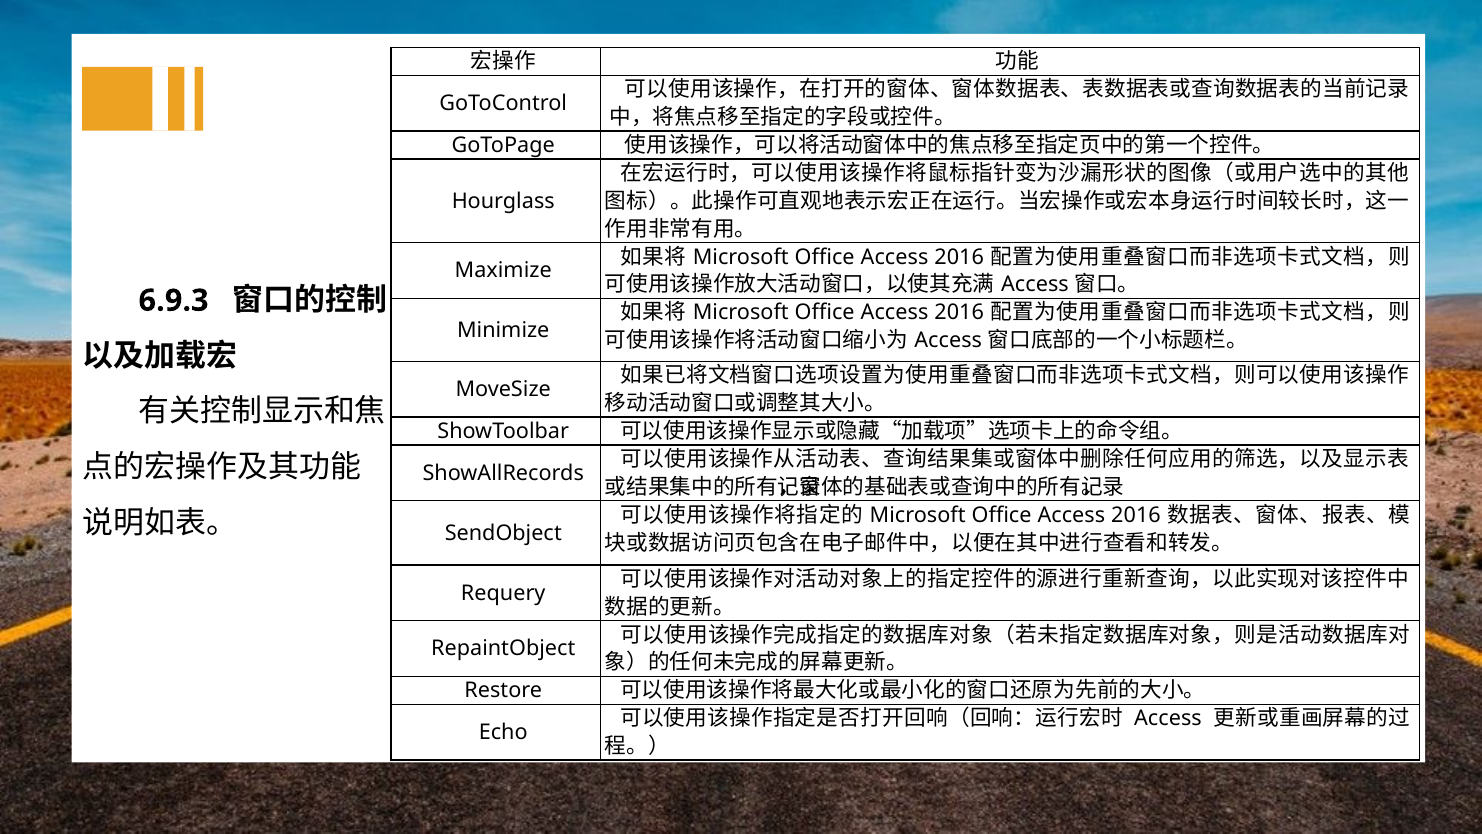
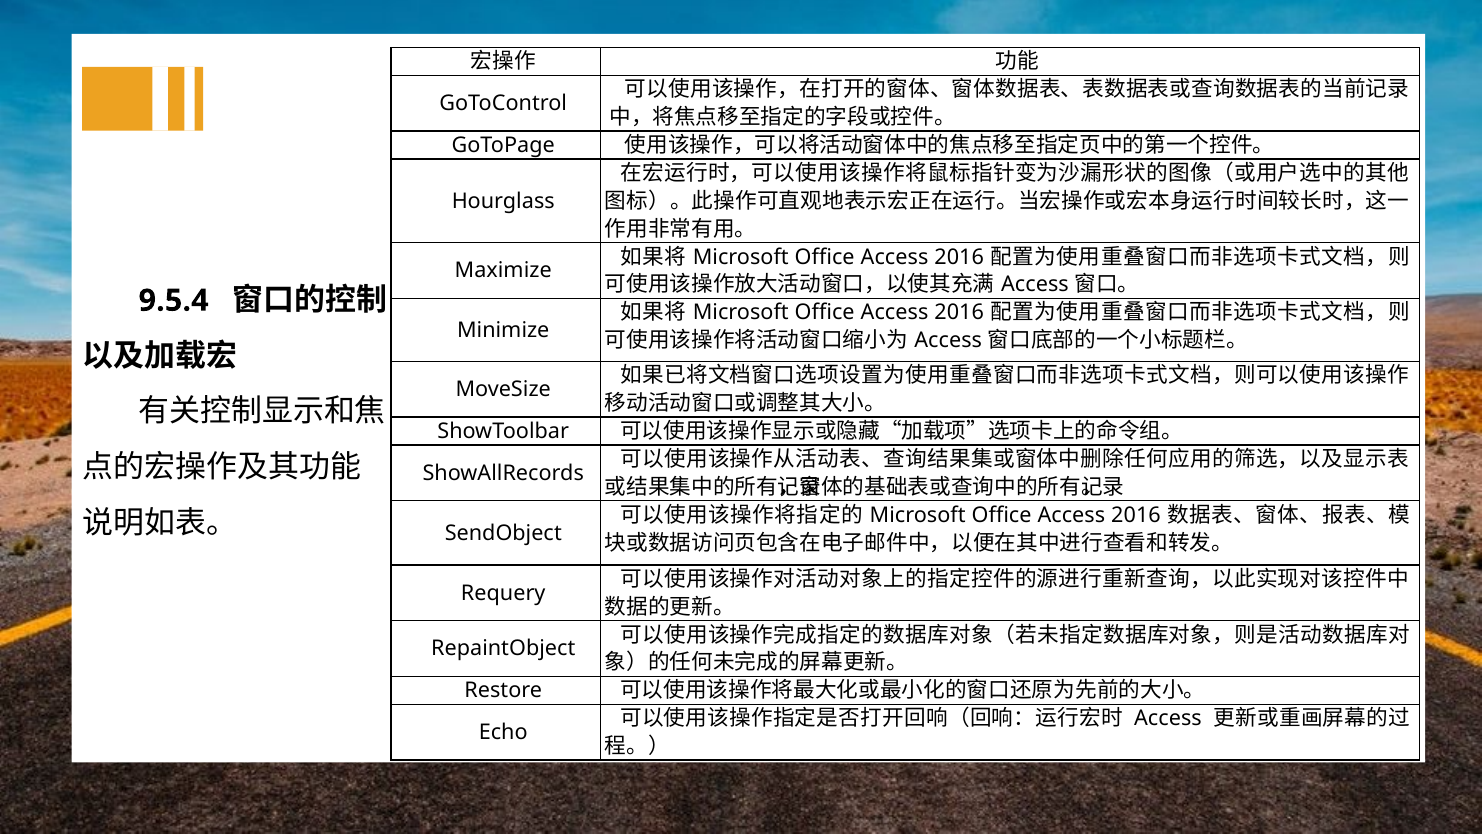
6.9.3: 6.9.3 -> 9.5.4
